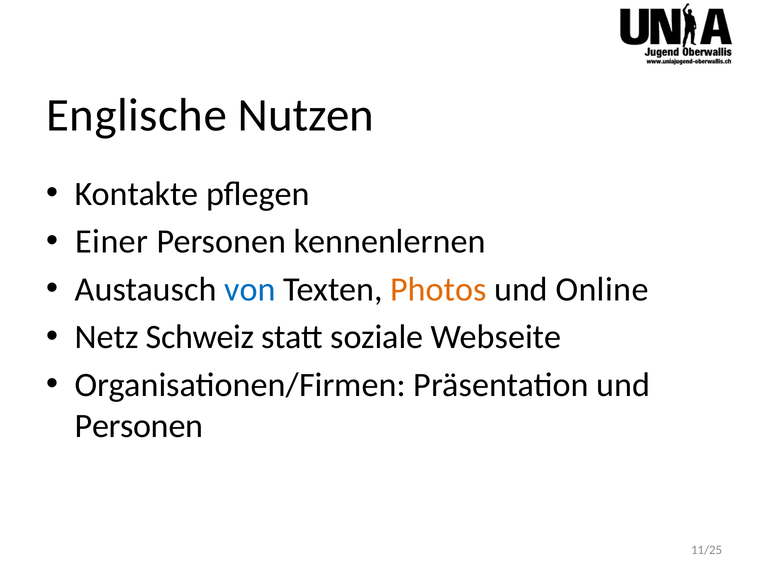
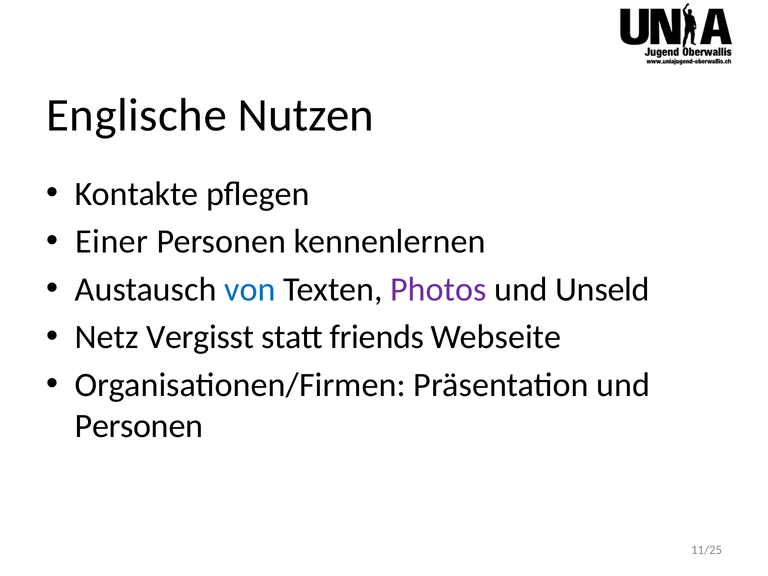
Photos colour: orange -> purple
Online: Online -> Unseld
Schweiz: Schweiz -> Vergisst
soziale: soziale -> friends
